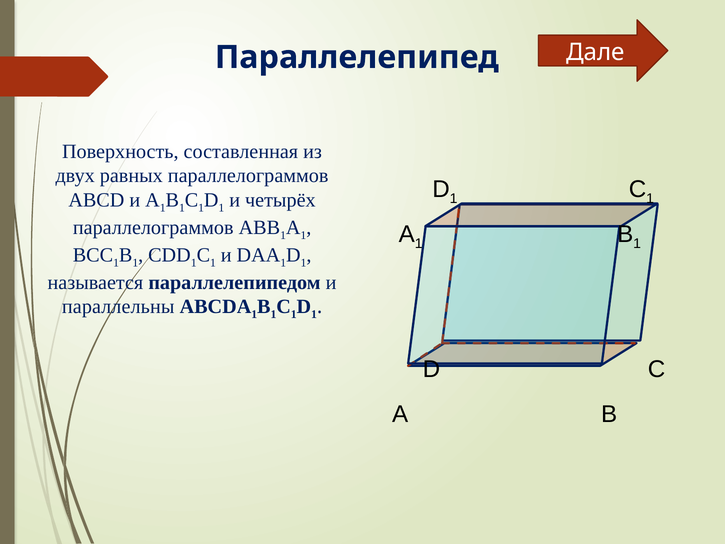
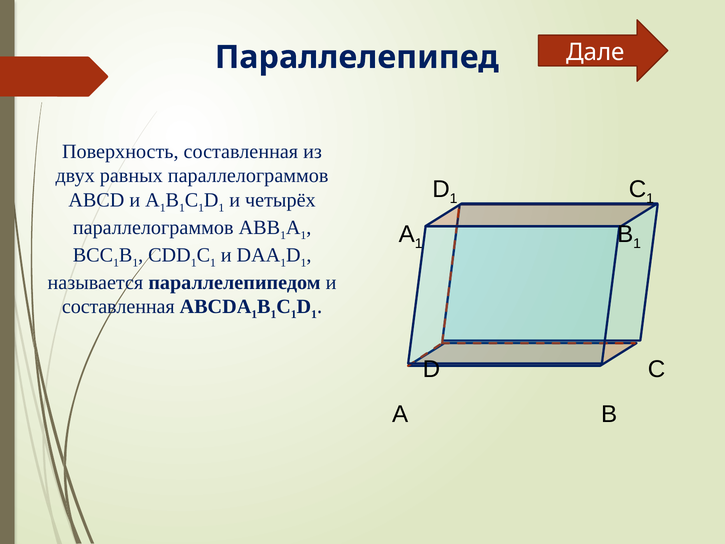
параллельны at (118, 307): параллельны -> составленная
